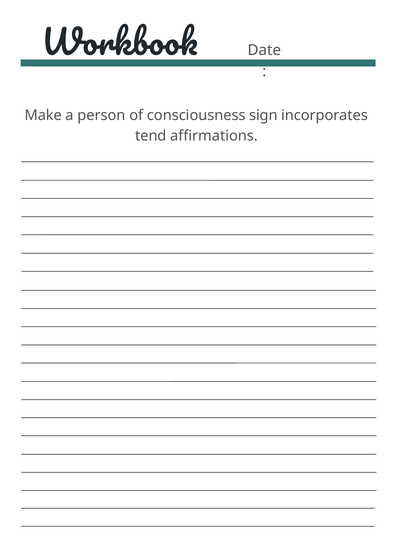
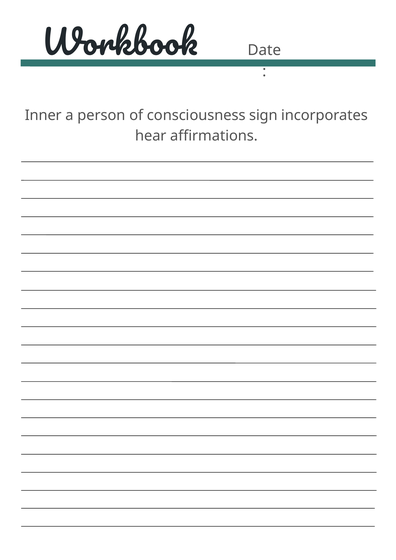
Make: Make -> Inner
tend: tend -> hear
